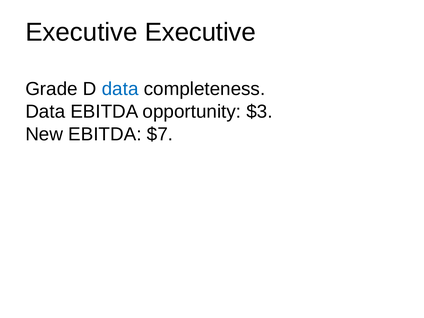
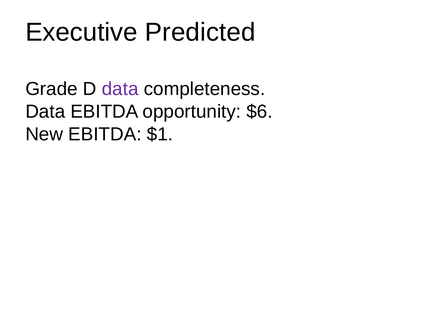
Executive Executive: Executive -> Predicted
data at (120, 89) colour: blue -> purple
$3: $3 -> $6
$7: $7 -> $1
